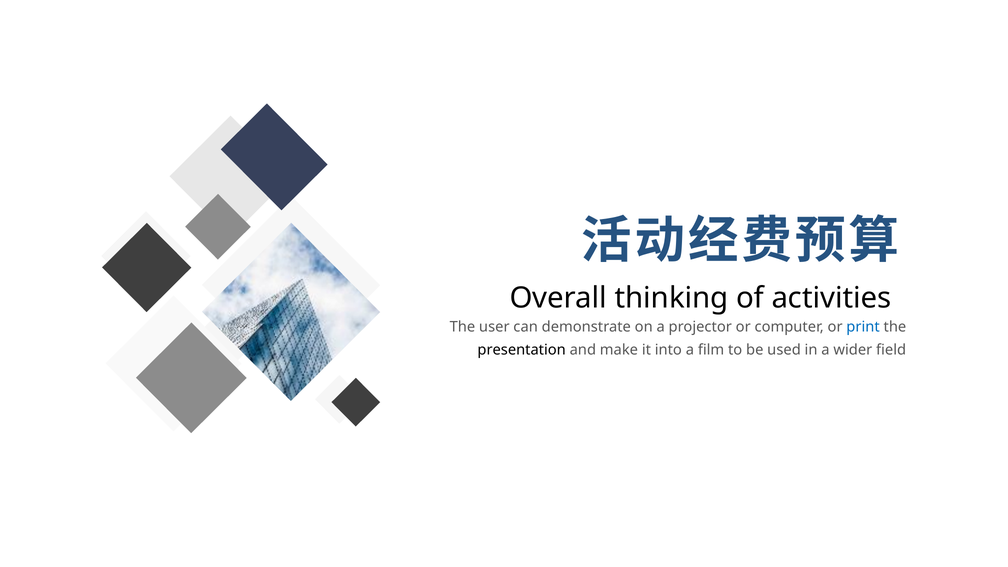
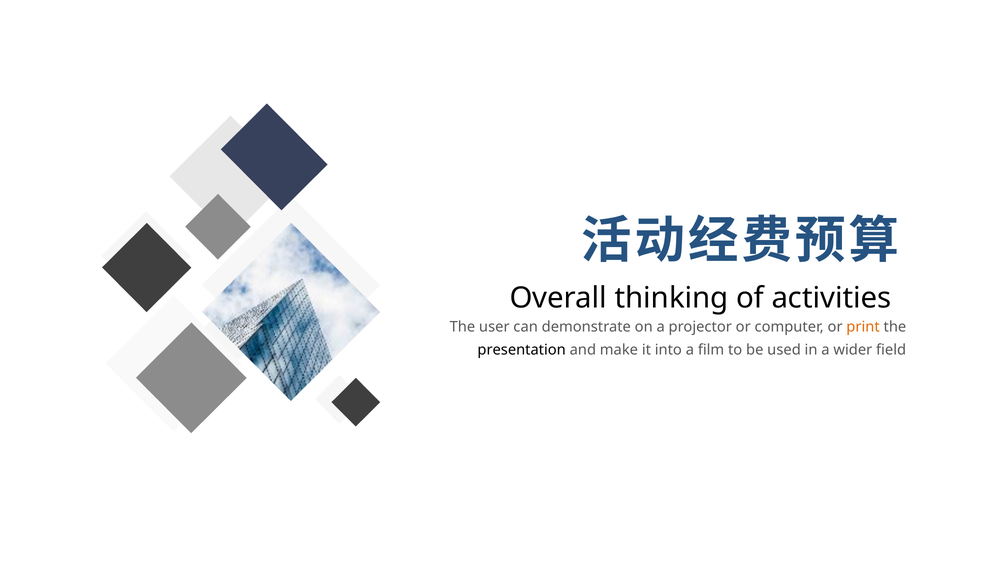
print colour: blue -> orange
